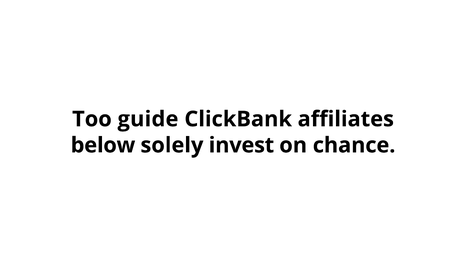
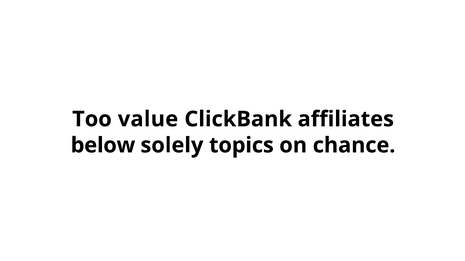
guide: guide -> value
invest: invest -> topics
